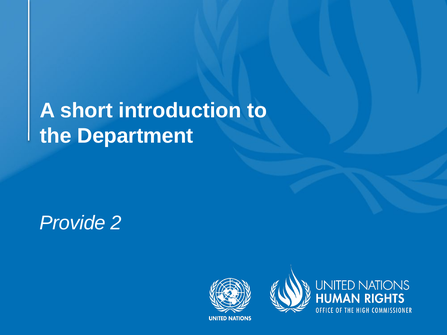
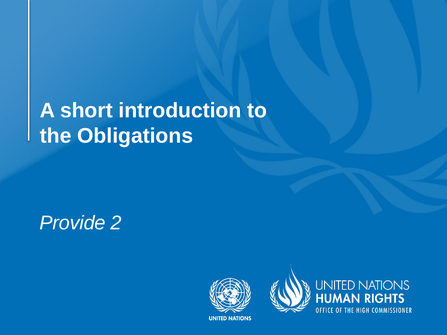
Department: Department -> Obligations
